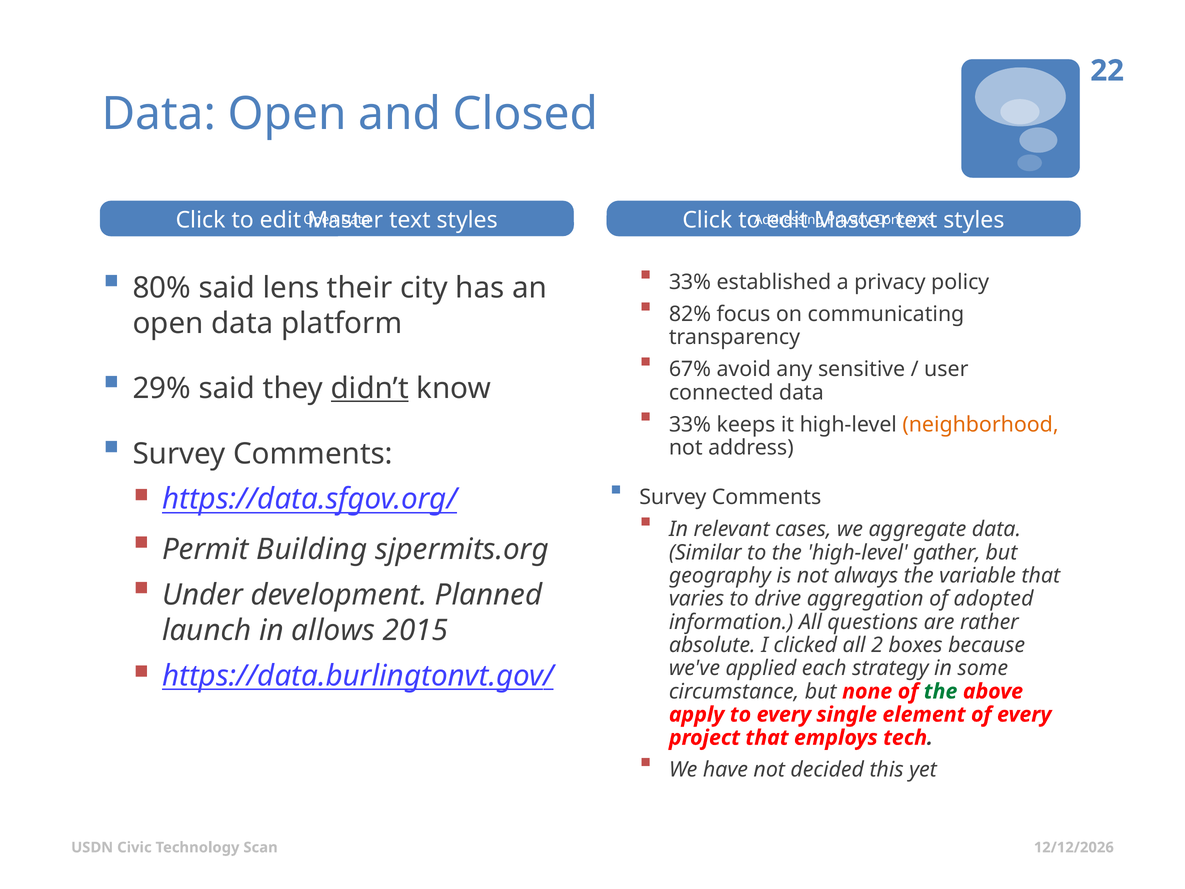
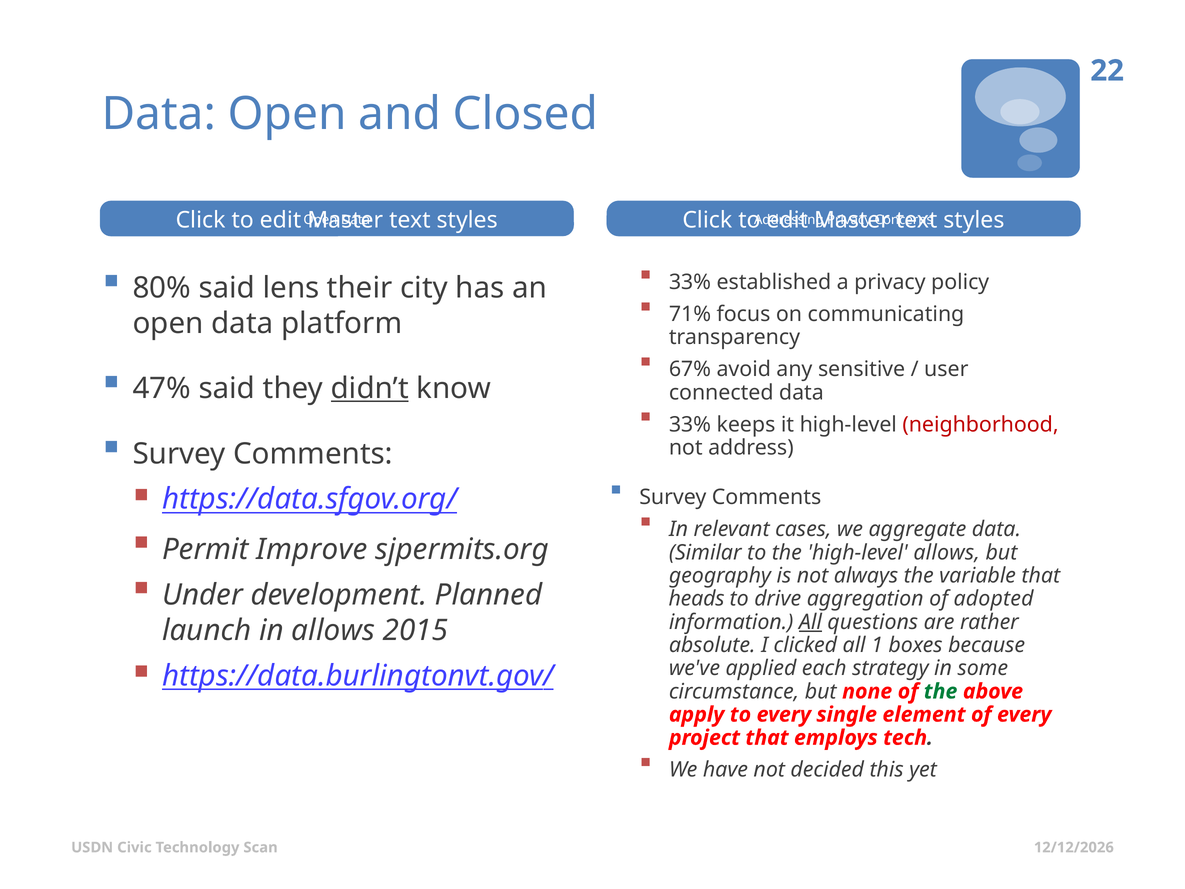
82%: 82% -> 71%
29%: 29% -> 47%
neighborhood colour: orange -> red
Building: Building -> Improve
high-level gather: gather -> allows
varies: varies -> heads
All at (810, 622) underline: none -> present
2: 2 -> 1
